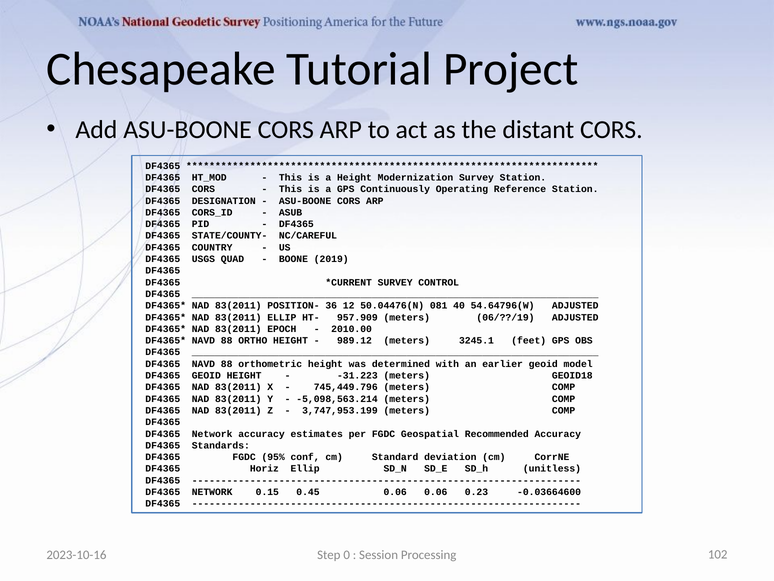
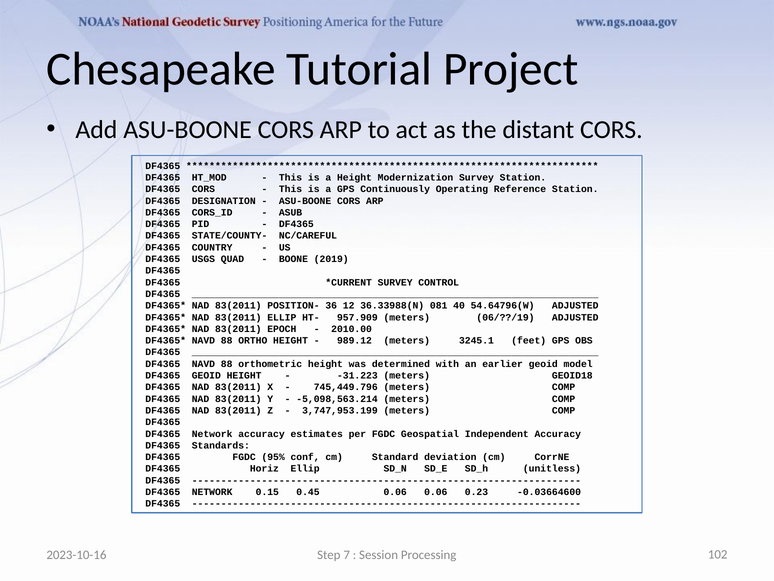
50.04476(N: 50.04476(N -> 36.33988(N
Recommended: Recommended -> Independent
0: 0 -> 7
